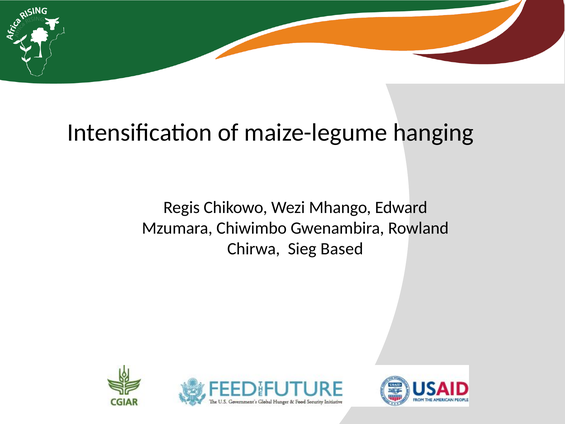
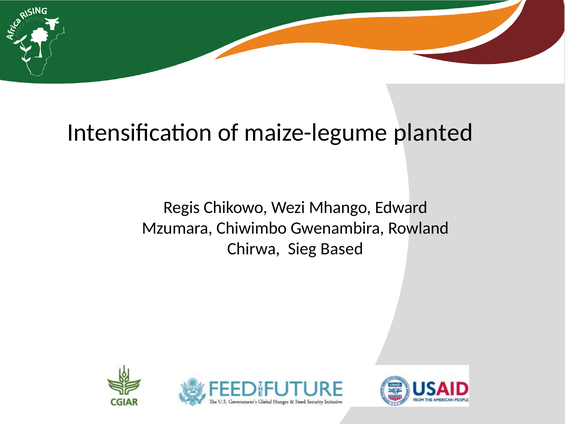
hanging: hanging -> planted
